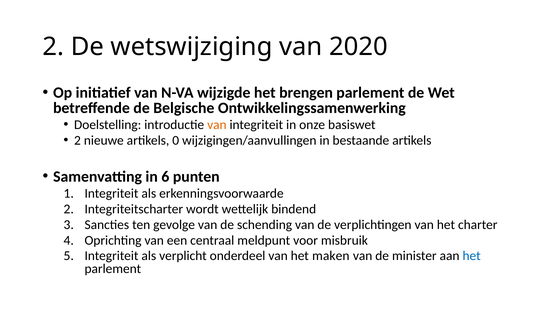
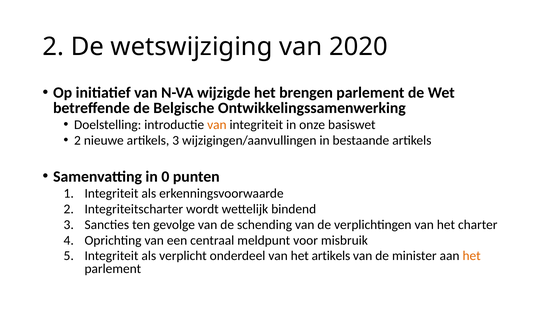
artikels 0: 0 -> 3
6: 6 -> 0
het maken: maken -> artikels
het at (472, 256) colour: blue -> orange
